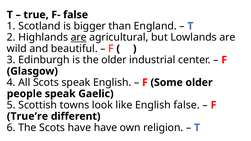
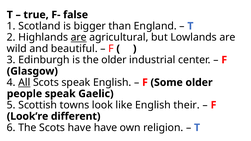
All underline: none -> present
English false: false -> their
True’re: True’re -> Look’re
